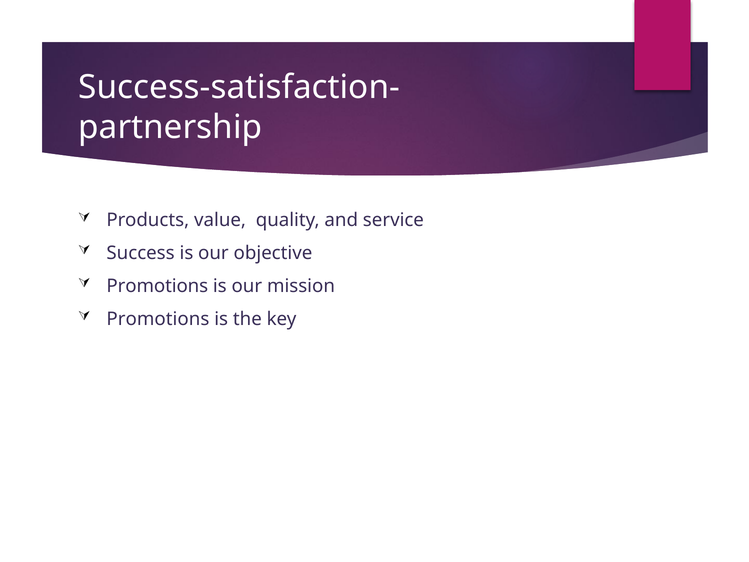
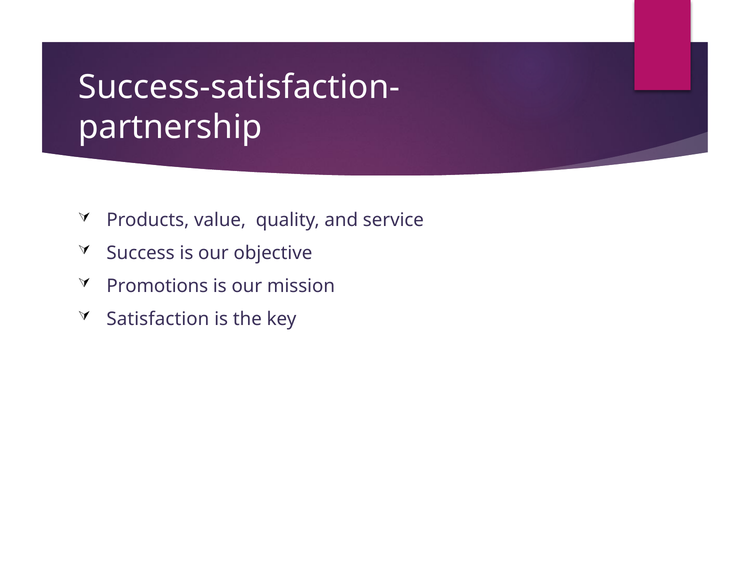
Promotions at (158, 319): Promotions -> Satisfaction
